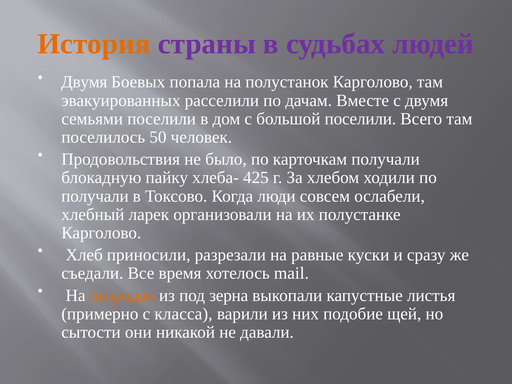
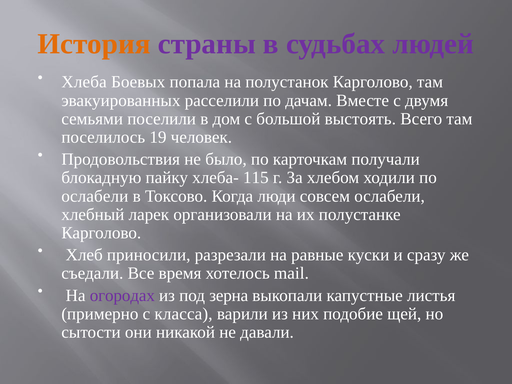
Двумя at (84, 82): Двумя -> Хлеба
большой поселили: поселили -> выстоять
50: 50 -> 19
425: 425 -> 115
получали at (95, 196): получали -> ослабели
огородах colour: orange -> purple
